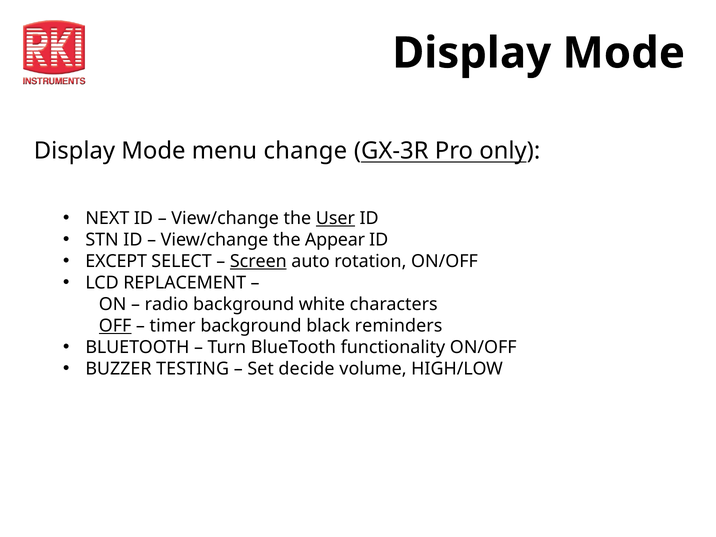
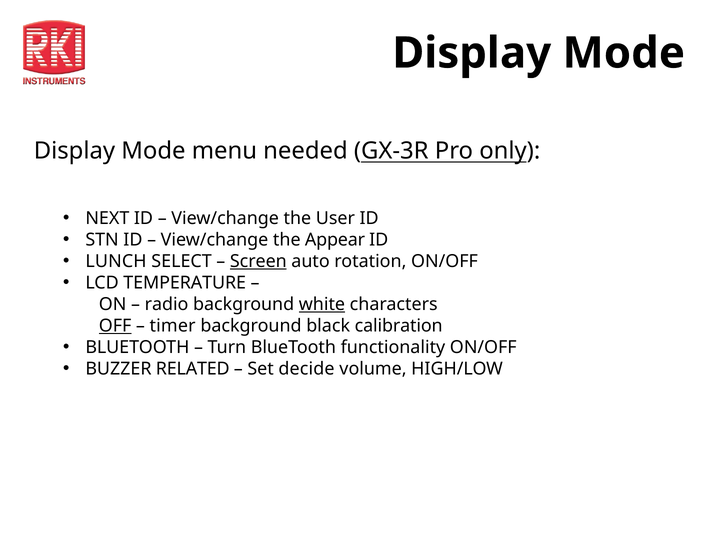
change: change -> needed
User underline: present -> none
EXCEPT: EXCEPT -> LUNCH
REPLACEMENT: REPLACEMENT -> TEMPERATURE
white underline: none -> present
reminders: reminders -> calibration
TESTING: TESTING -> RELATED
